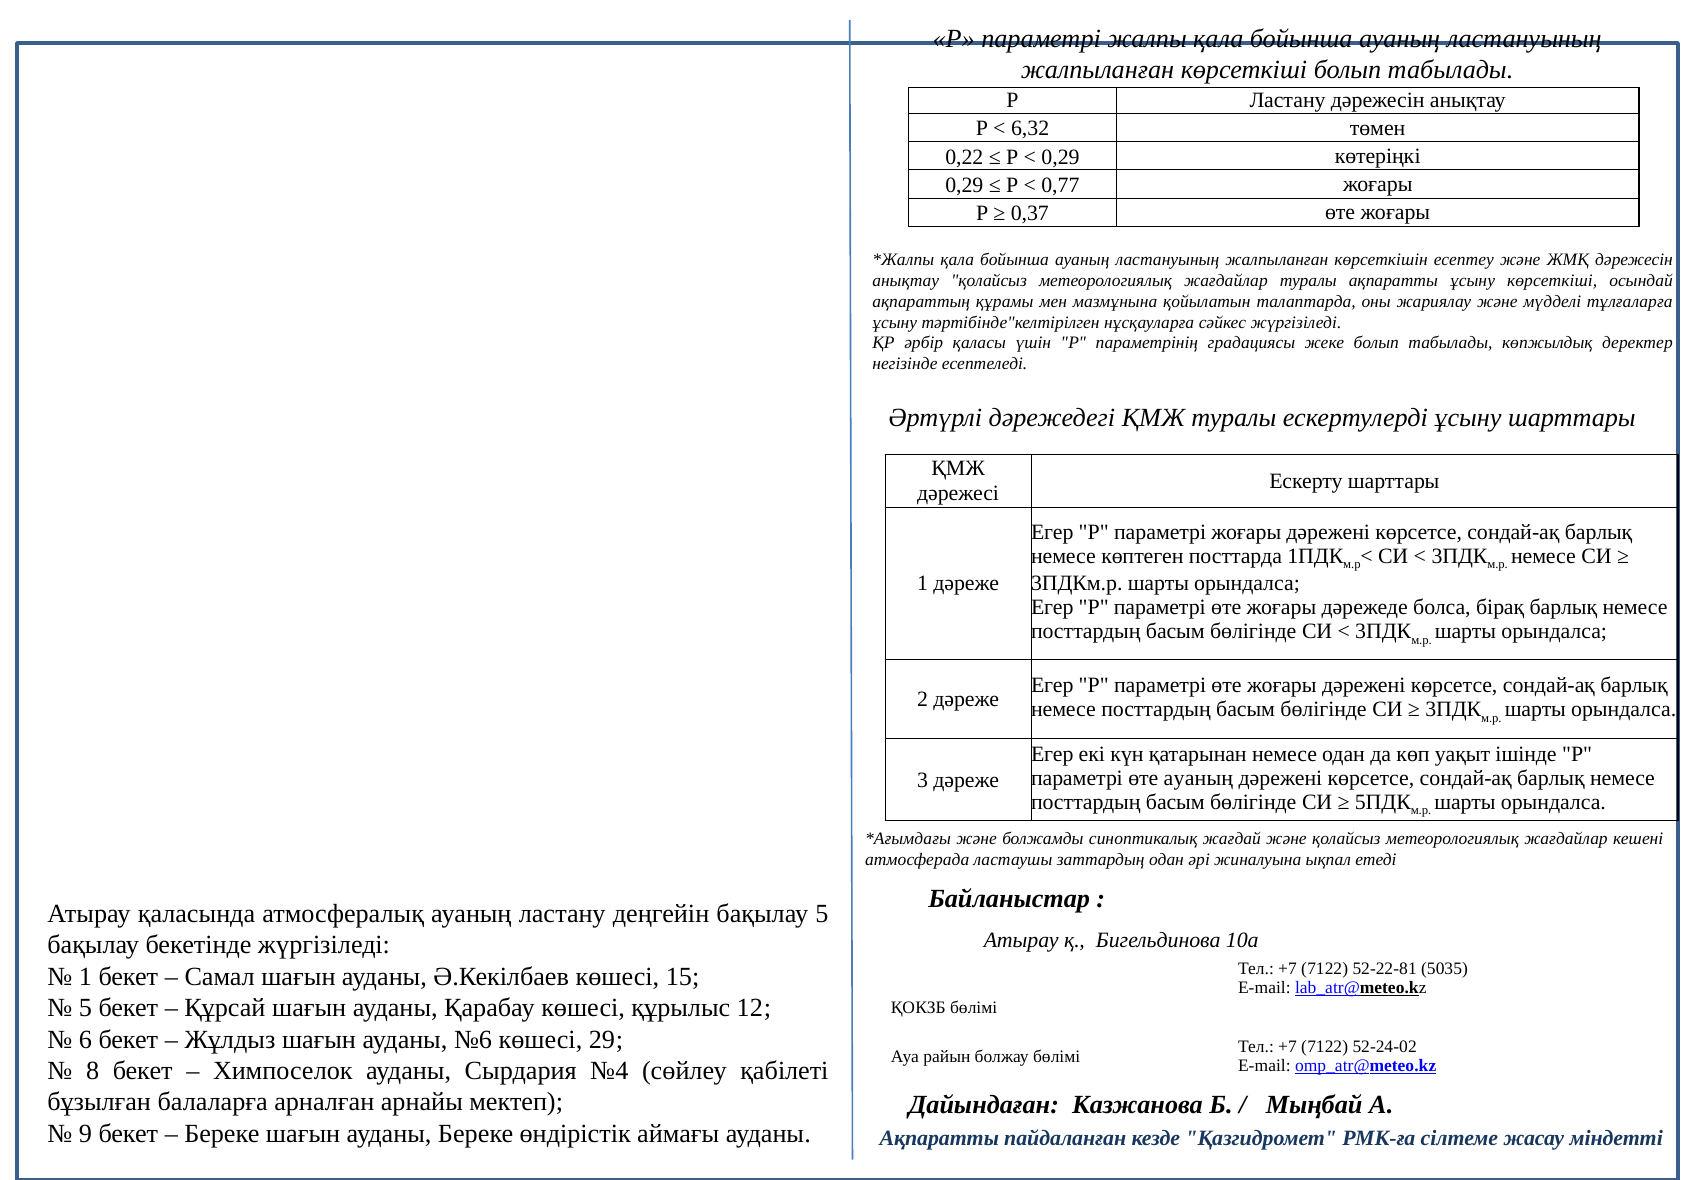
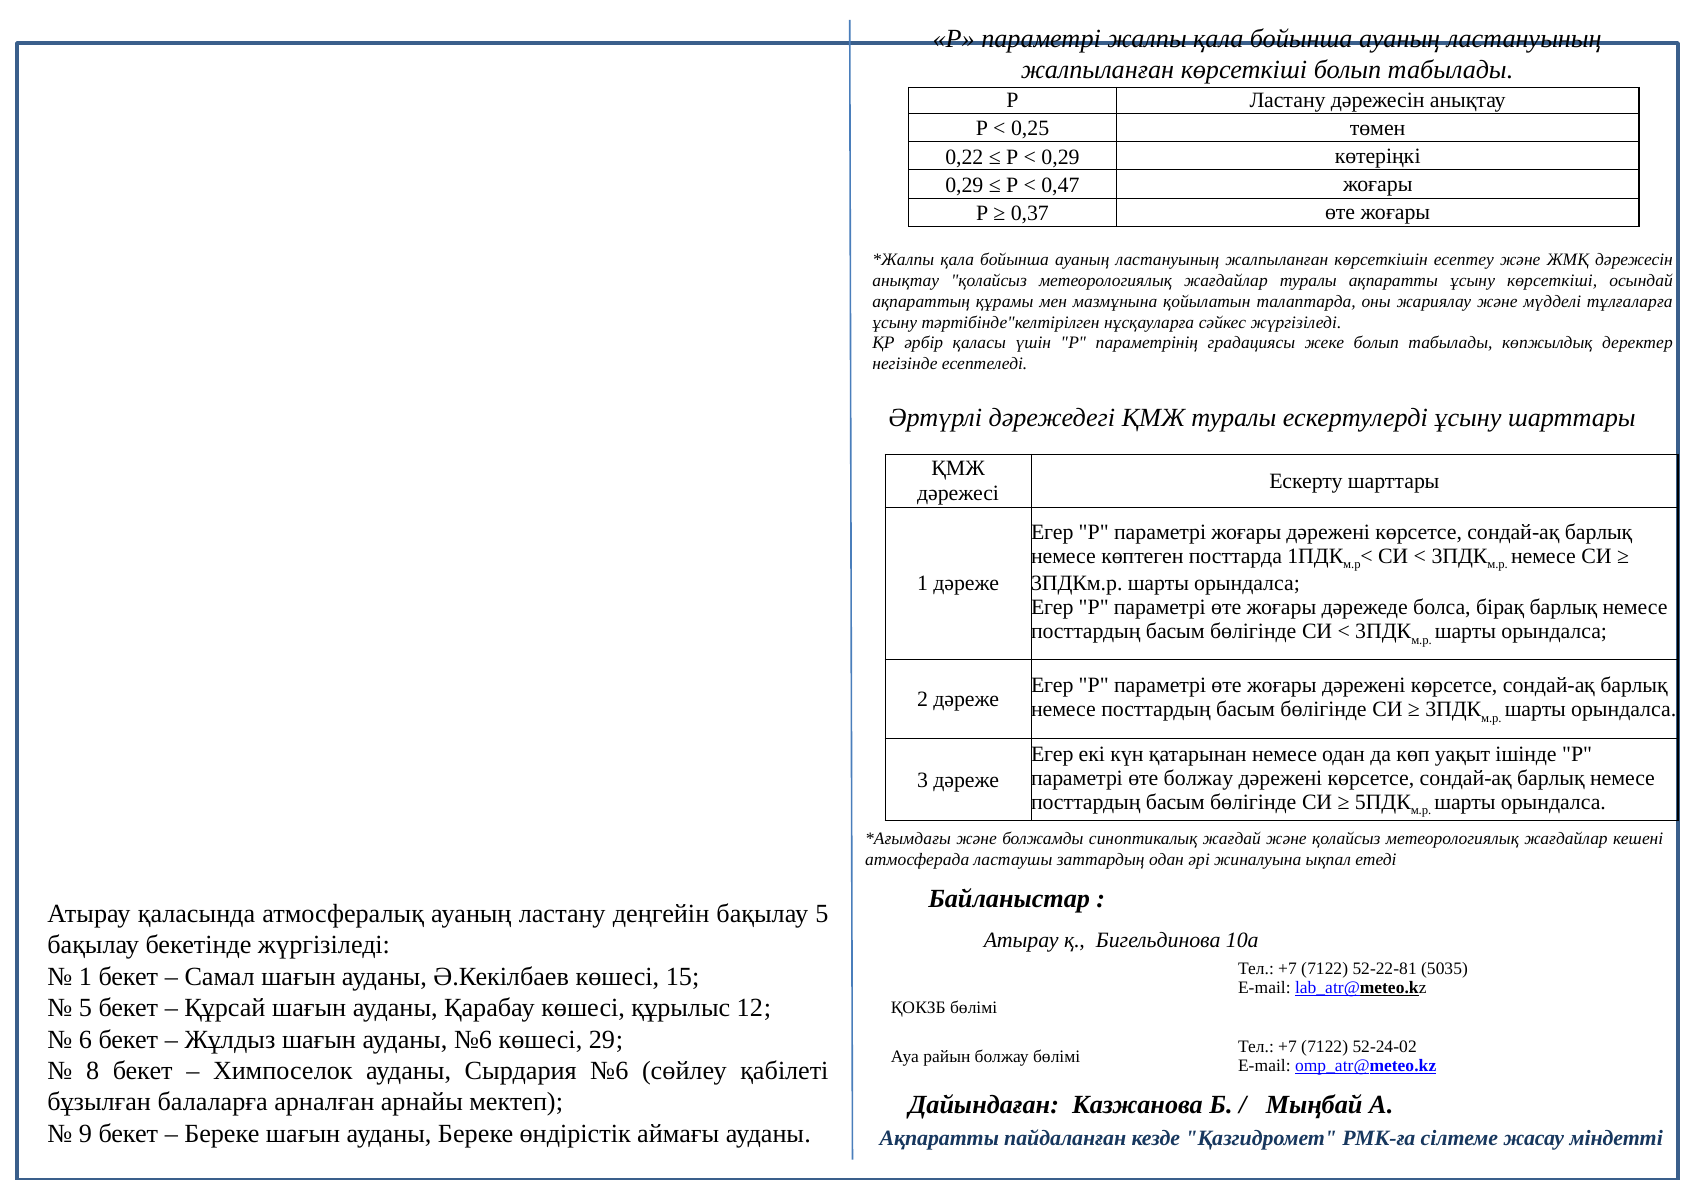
6,32: 6,32 -> 0,25
0,77: 0,77 -> 0,47
өте ауаның: ауаның -> болжау
Сырдария №4: №4 -> №6
